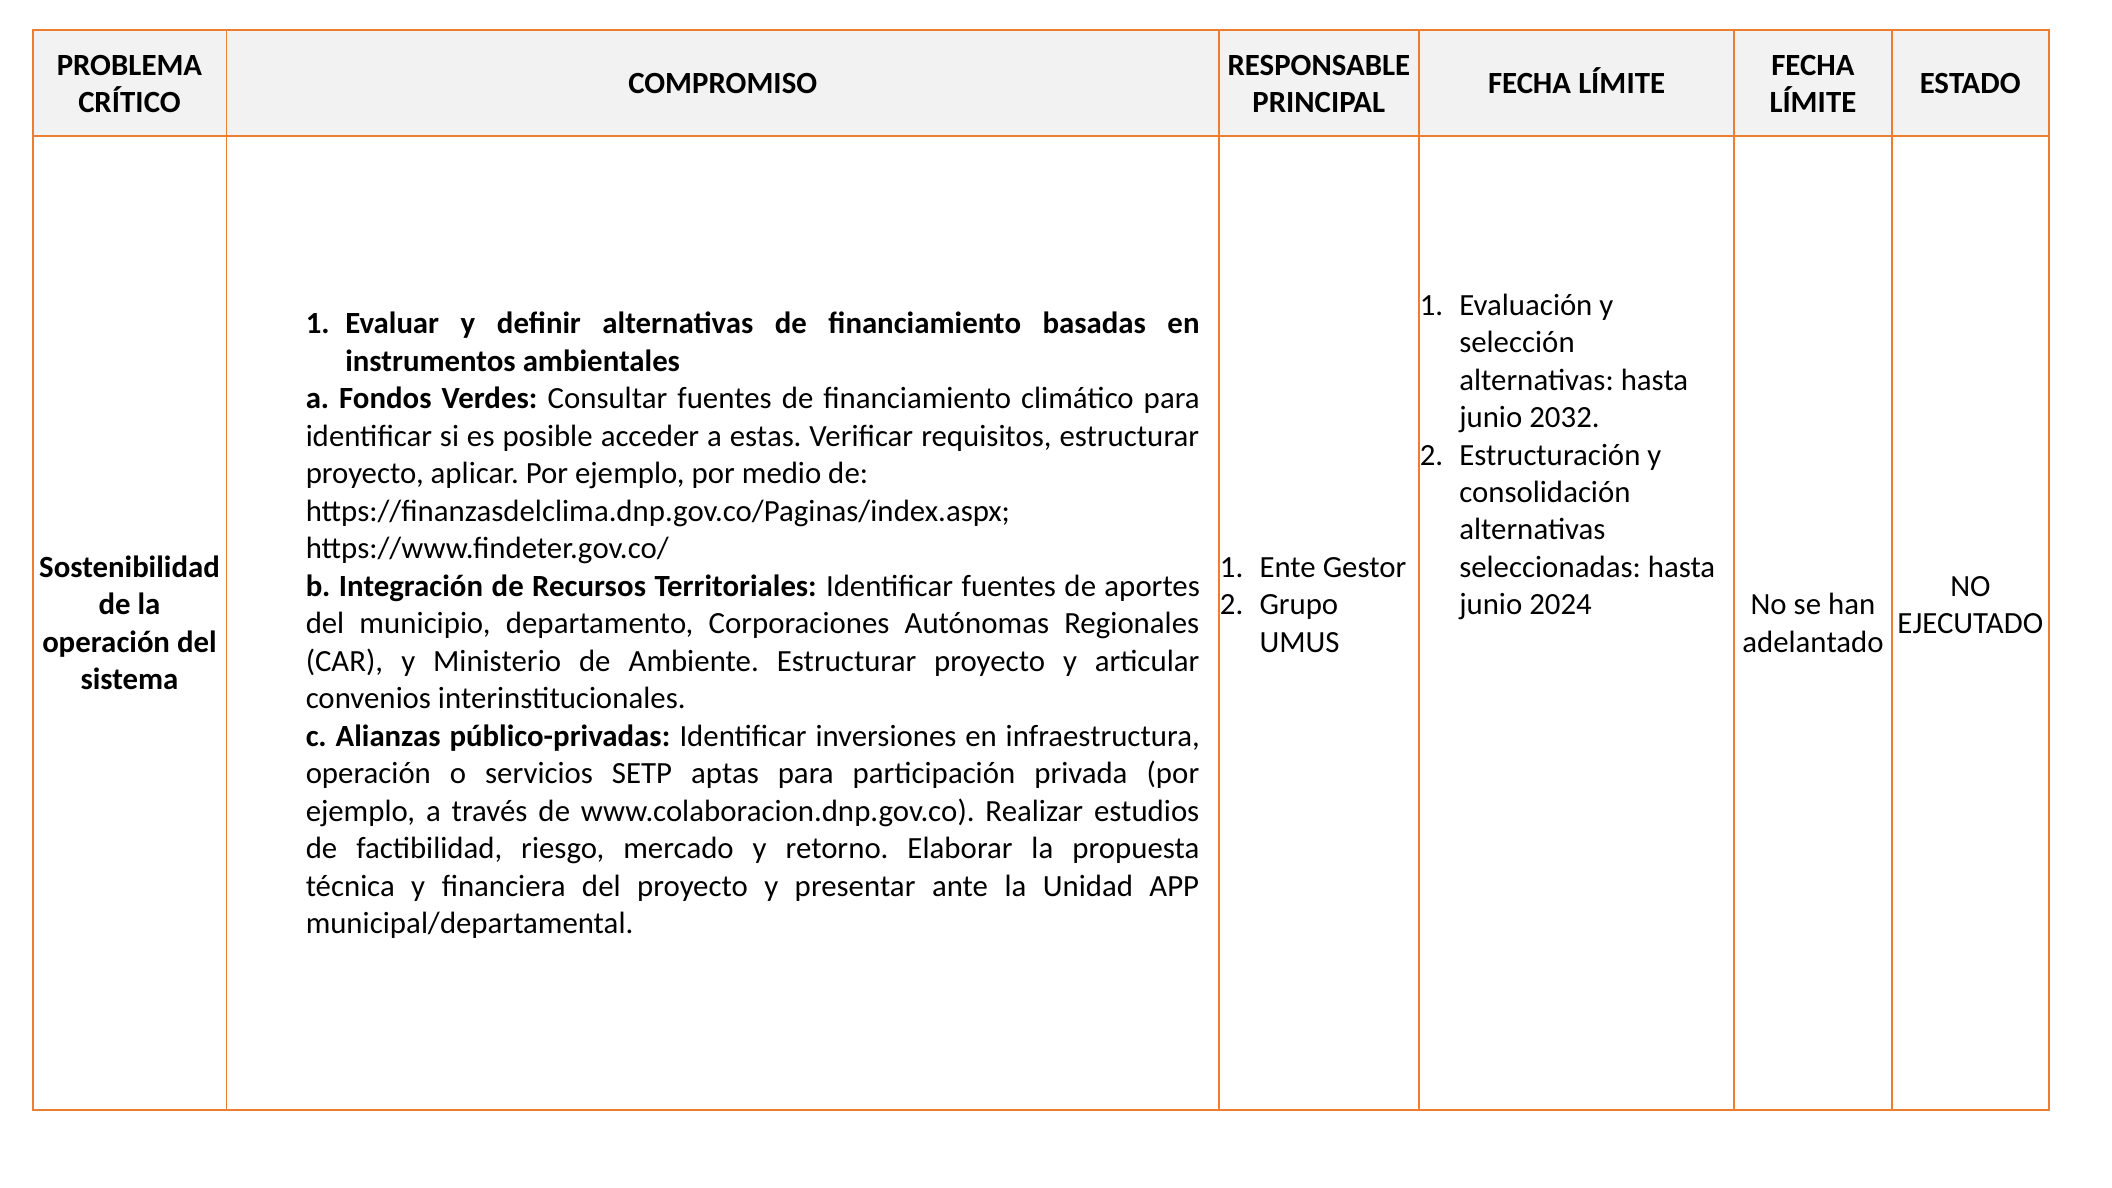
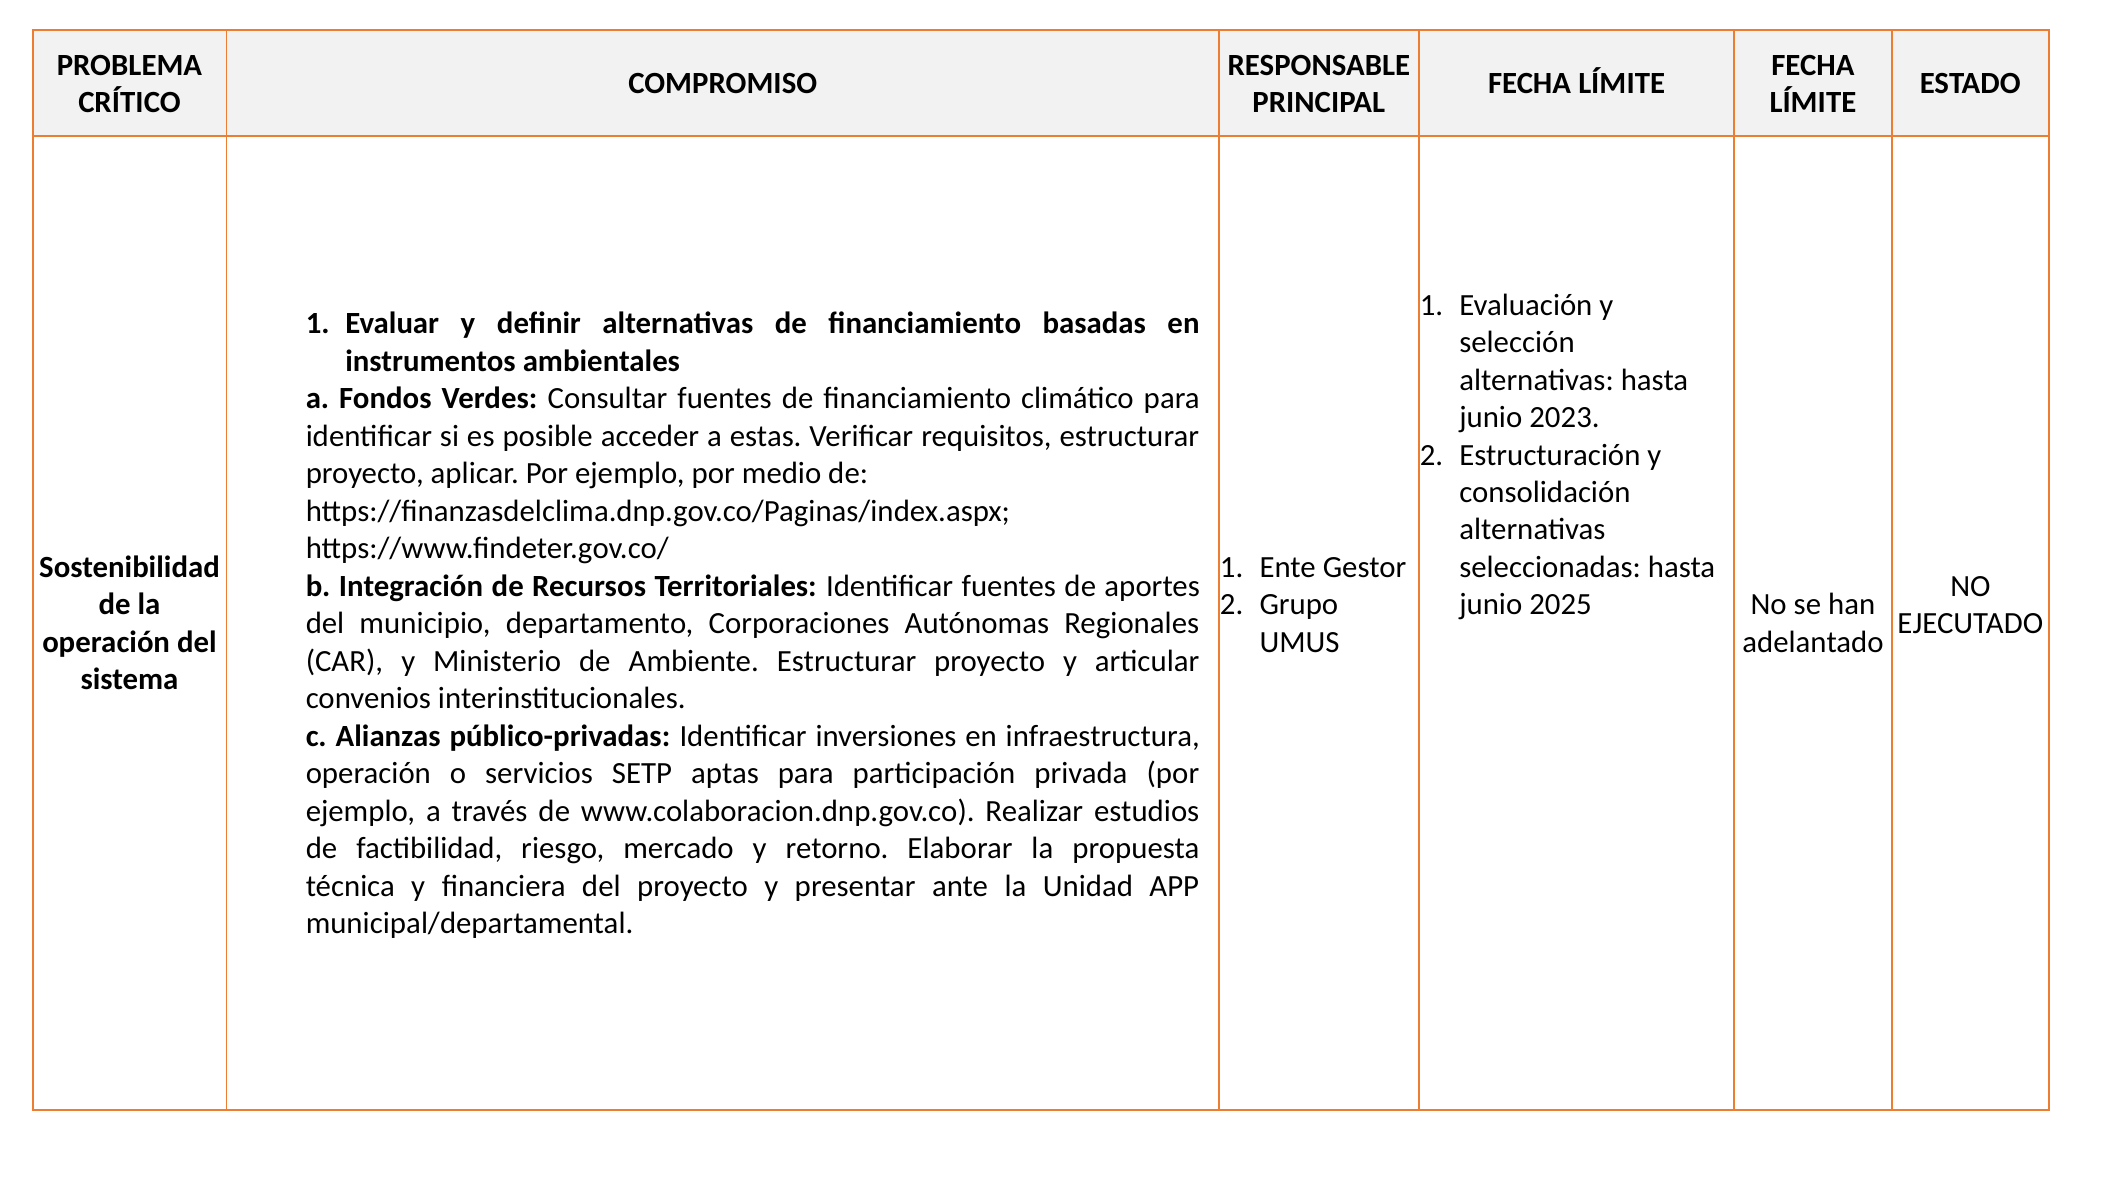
2032: 2032 -> 2023
2024: 2024 -> 2025
